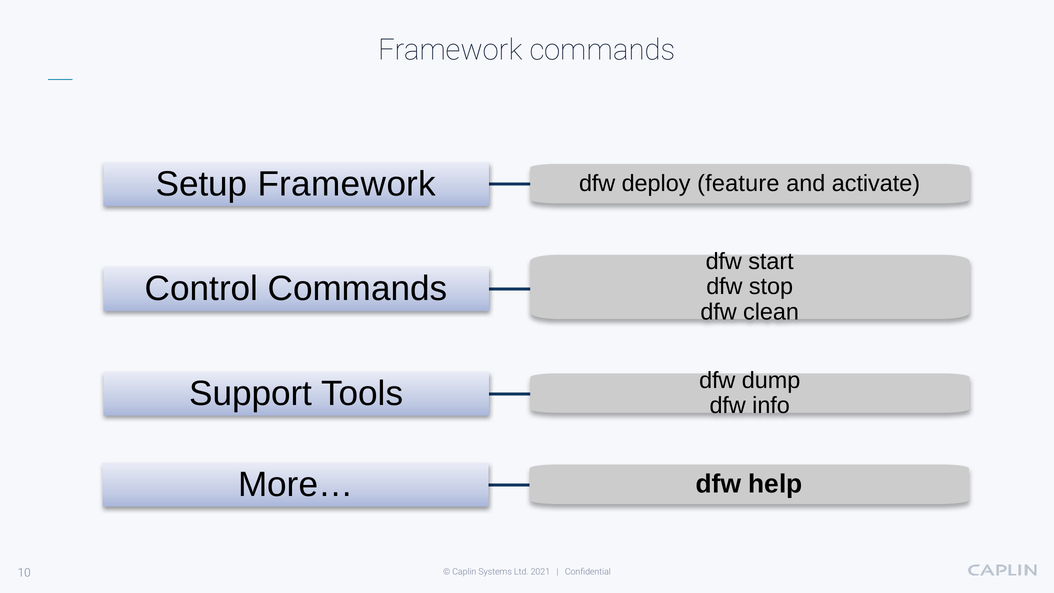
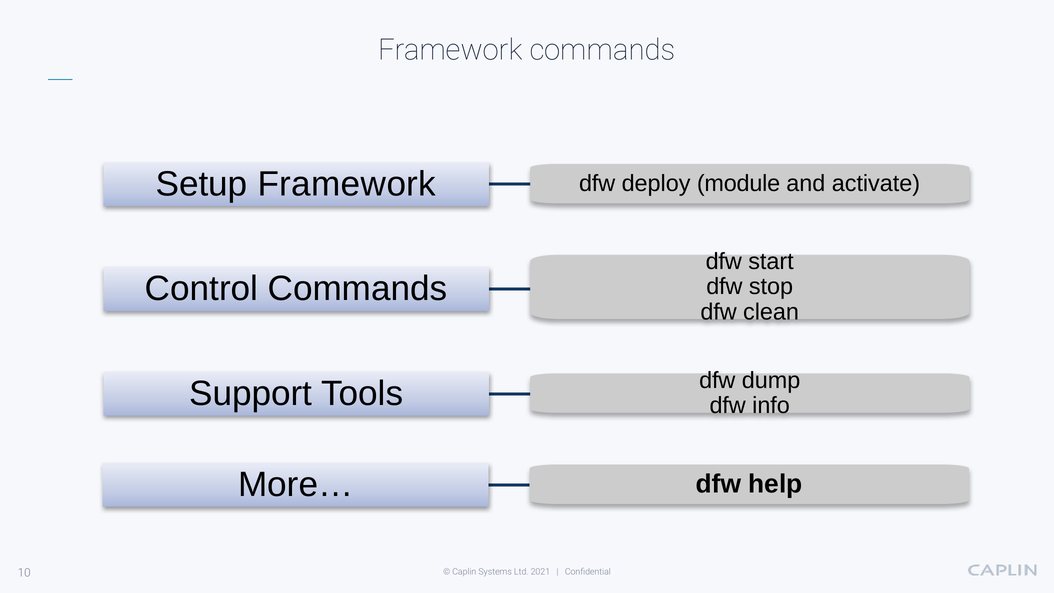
feature: feature -> module
